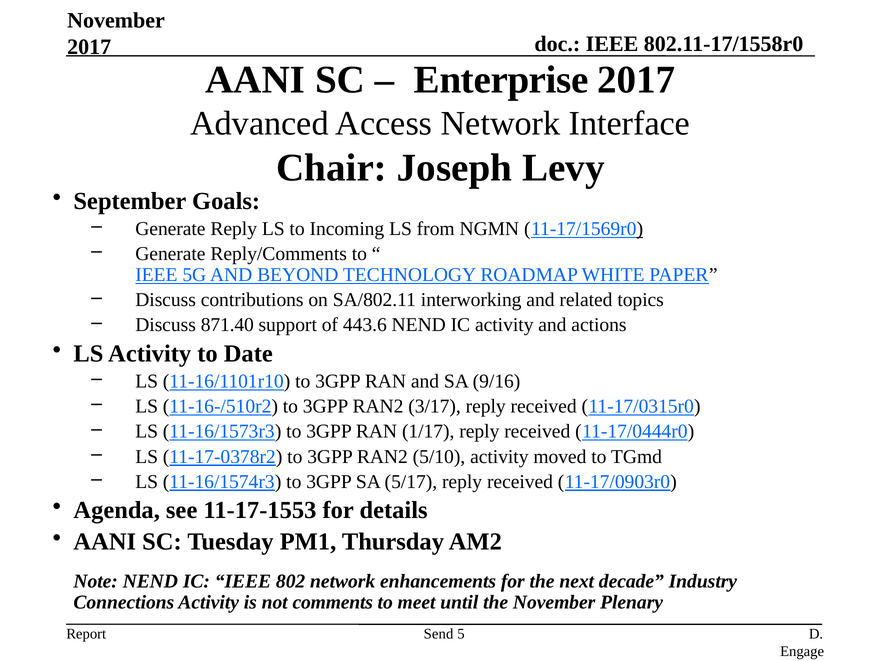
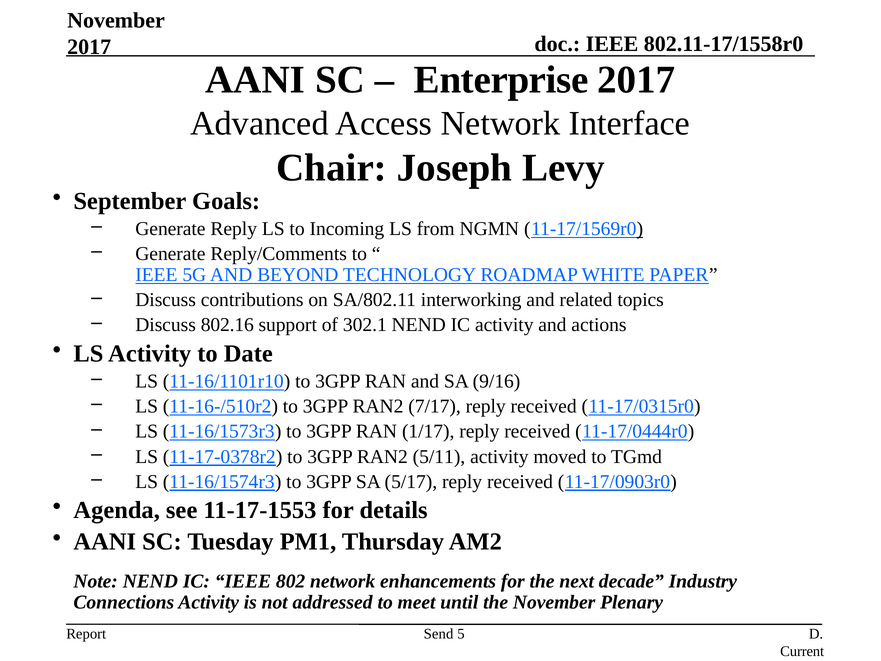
871.40: 871.40 -> 802.16
443.6: 443.6 -> 302.1
3/17: 3/17 -> 7/17
5/10: 5/10 -> 5/11
comments: comments -> addressed
Engage: Engage -> Current
